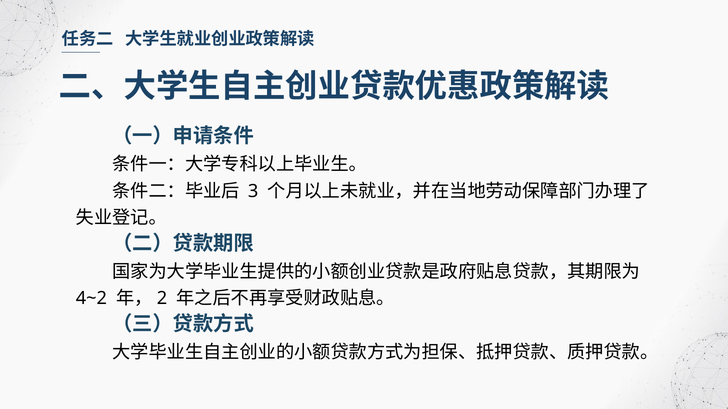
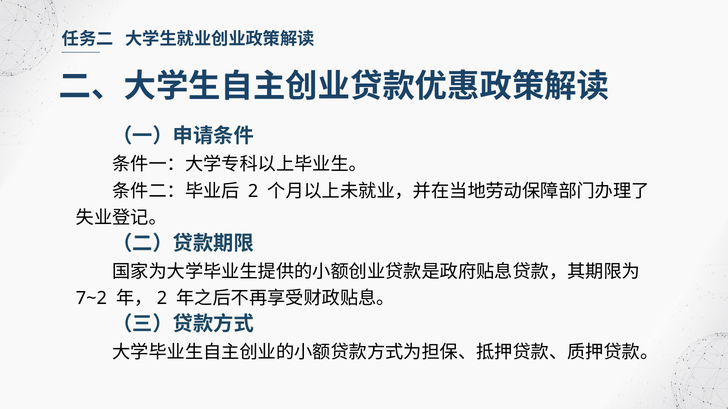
3: 3 -> 2
4~2: 4~2 -> 7~2
